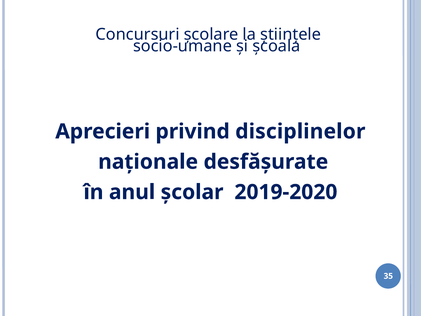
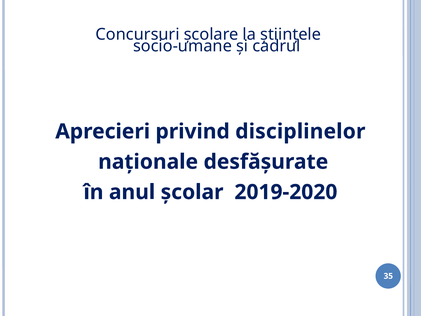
şcoala: şcoala -> cadrul
